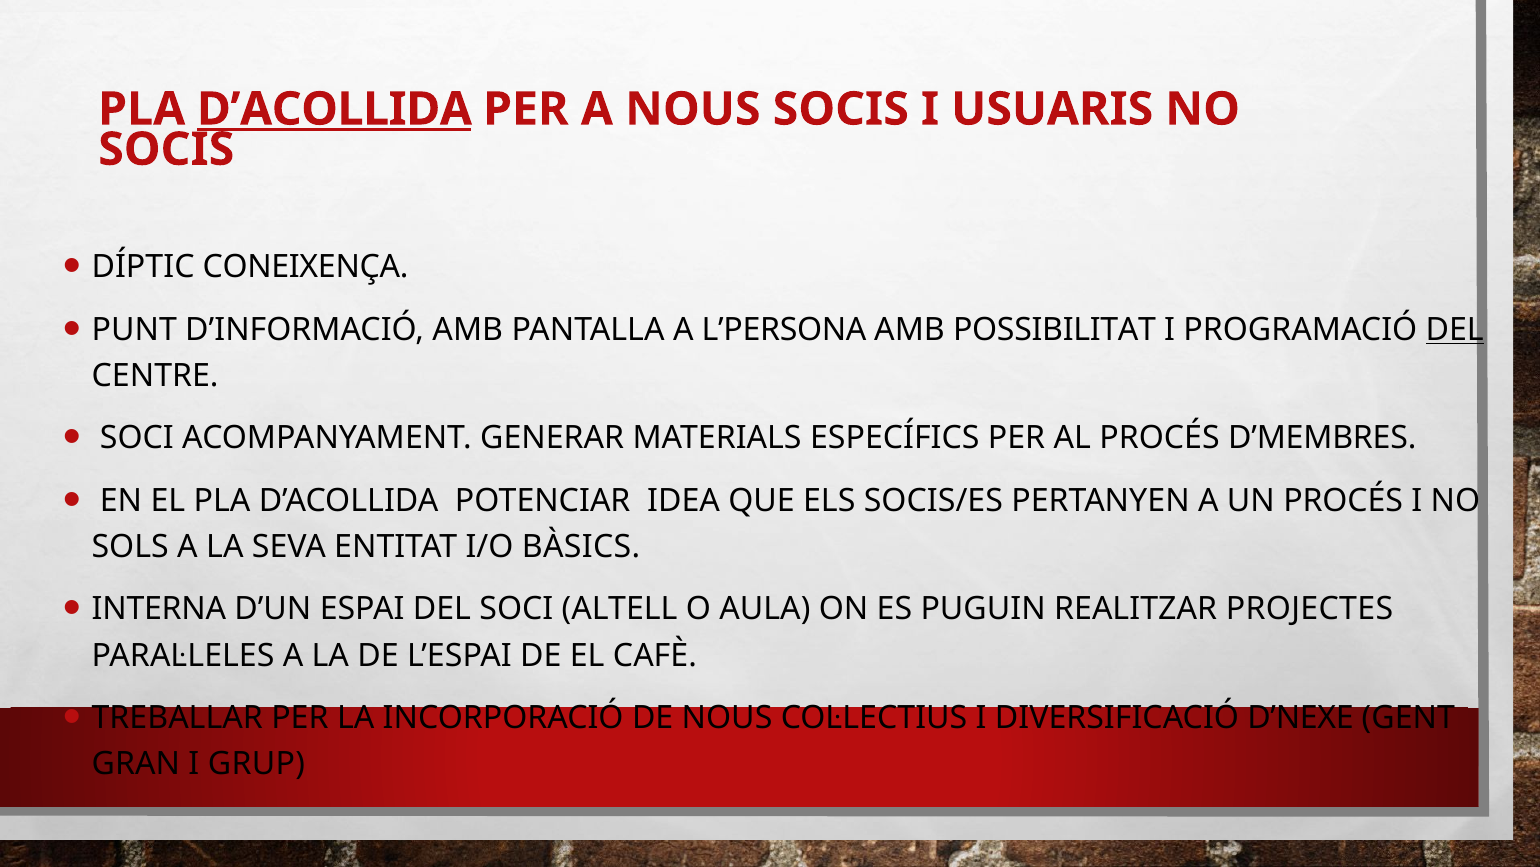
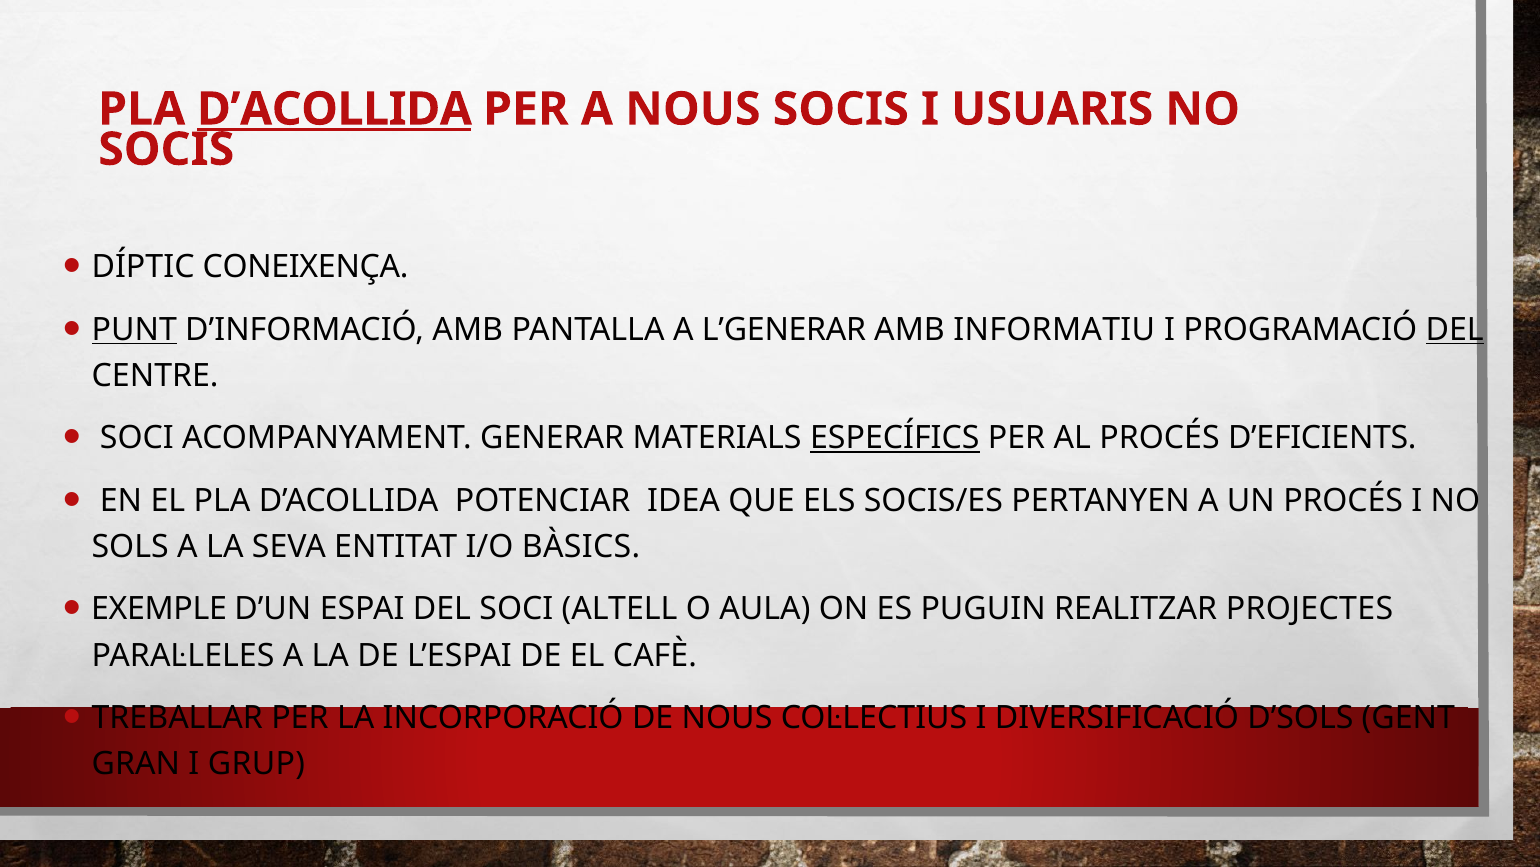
PUNT underline: none -> present
L’PERSONA: L’PERSONA -> L’GENERAR
POSSIBILITAT: POSSIBILITAT -> INFORMATIU
ESPECÍFICS underline: none -> present
D’MEMBRES: D’MEMBRES -> D’EFICIENTS
INTERNA: INTERNA -> EXEMPLE
D’NEXE: D’NEXE -> D’SOLS
